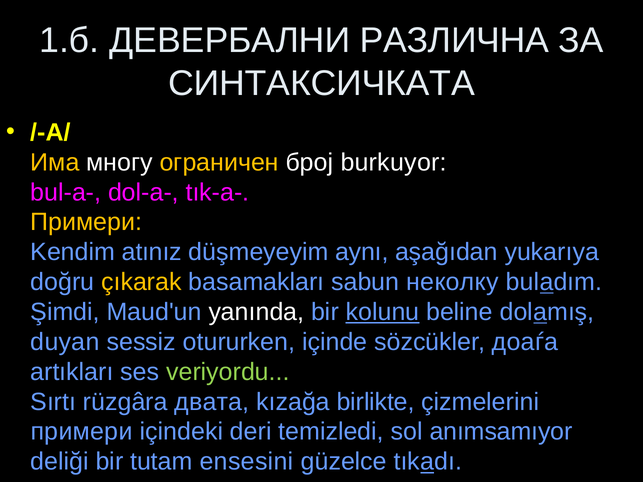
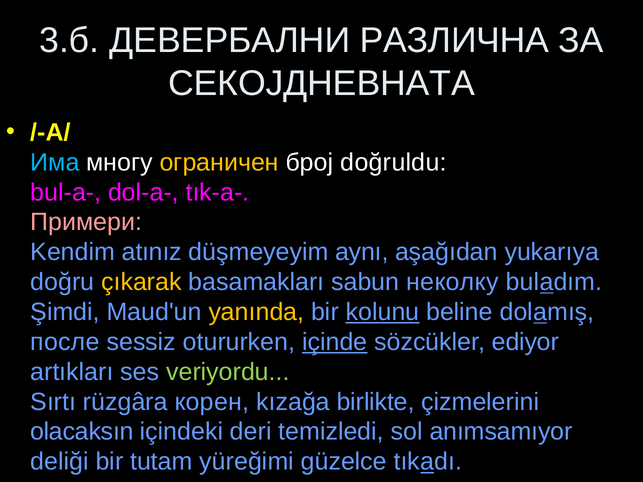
1.б: 1.б -> 3.б
СИНТАКСИЧКАТА: СИНТАКСИЧКАТА -> СЕКОЈДНЕВНАТА
Има colour: yellow -> light blue
burkuyor: burkuyor -> doğruldu
Примери at (86, 222) colour: yellow -> pink
yanında colour: white -> yellow
duyan: duyan -> после
içinde underline: none -> present
доаѓа: доаѓа -> ediyor
двата: двата -> корен
примери at (82, 432): примери -> olacaksın
ensesini: ensesini -> yüreğimi
